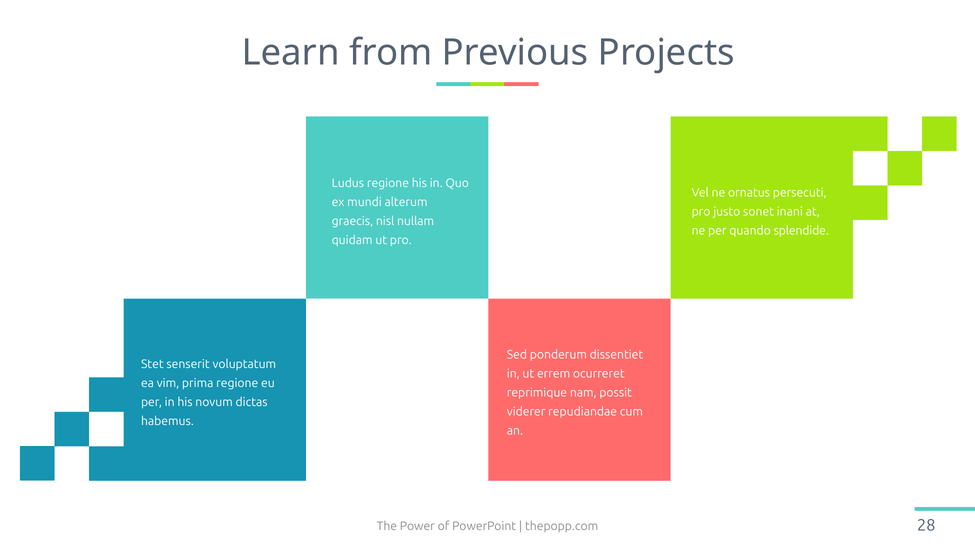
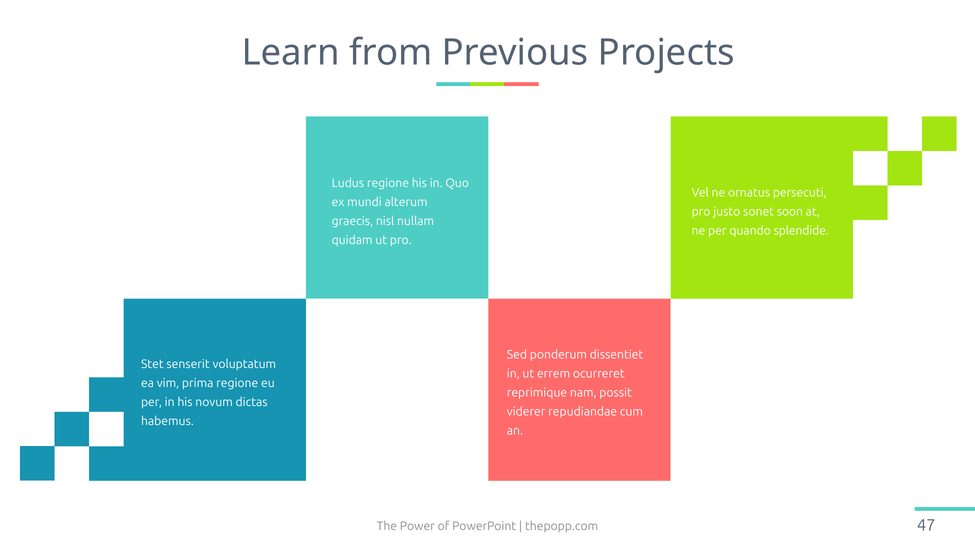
inani: inani -> soon
28: 28 -> 47
